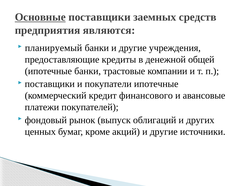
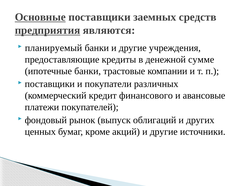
предприятия underline: none -> present
общей: общей -> сумме
покупатели ипотечные: ипотечные -> различных
